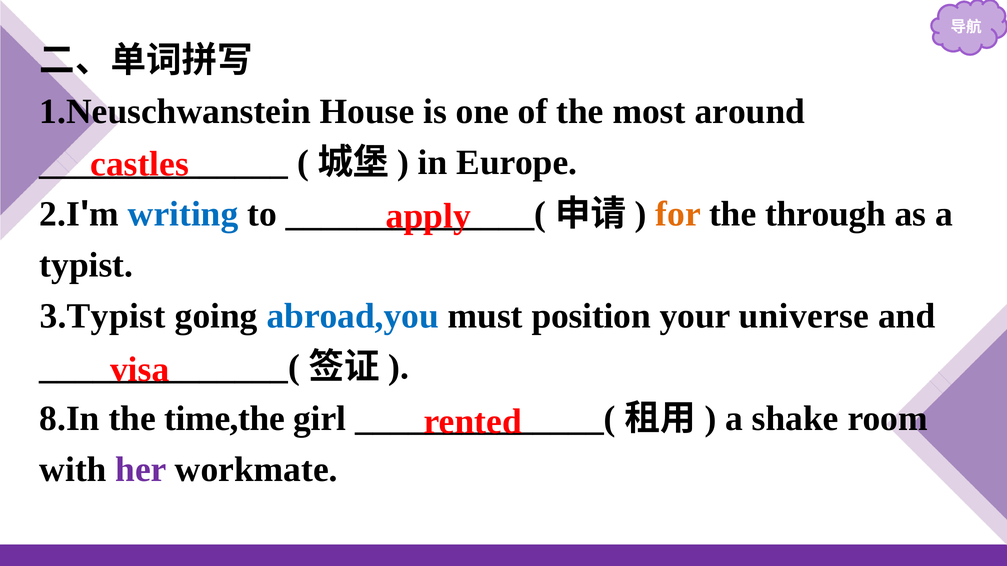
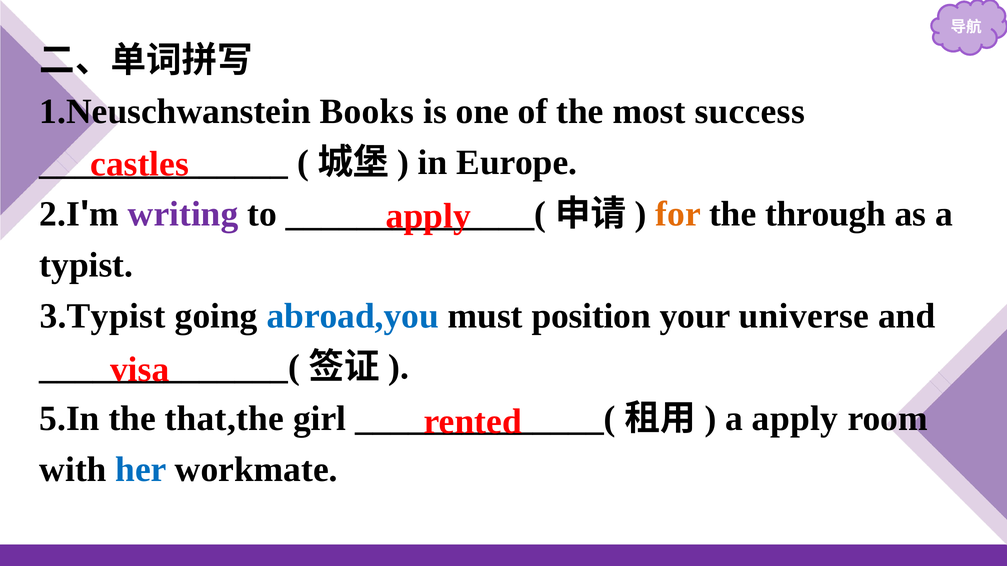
House: House -> Books
around: around -> success
writing colour: blue -> purple
8.In: 8.In -> 5.In
time,the: time,the -> that,the
a shake: shake -> apply
her colour: purple -> blue
